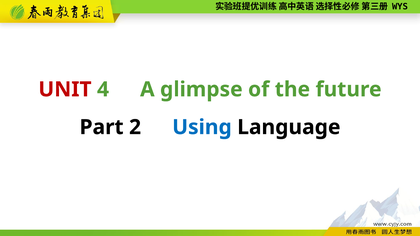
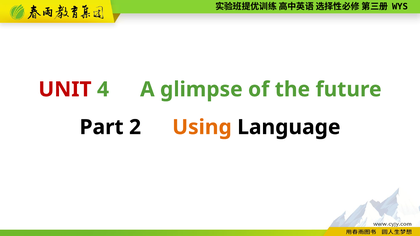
Using colour: blue -> orange
